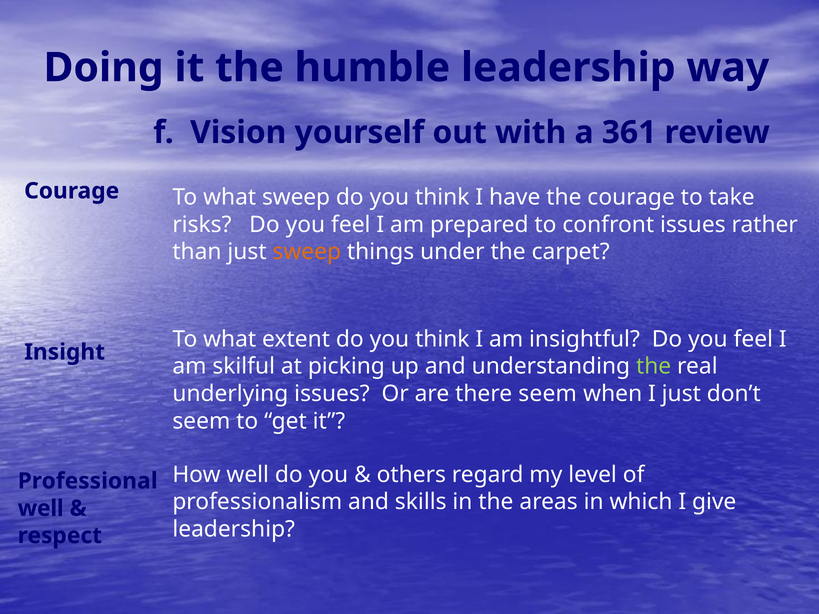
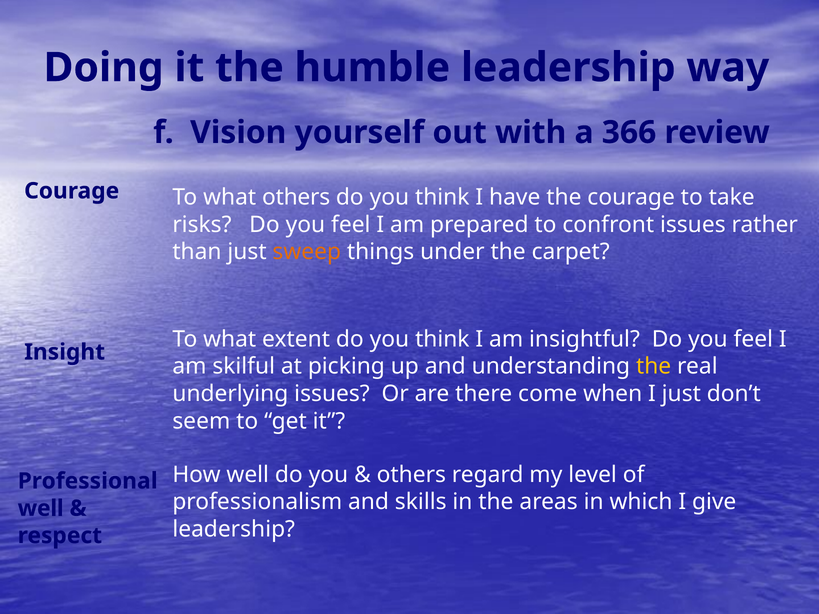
361: 361 -> 366
what sweep: sweep -> others
the at (654, 367) colour: light green -> yellow
there seem: seem -> come
